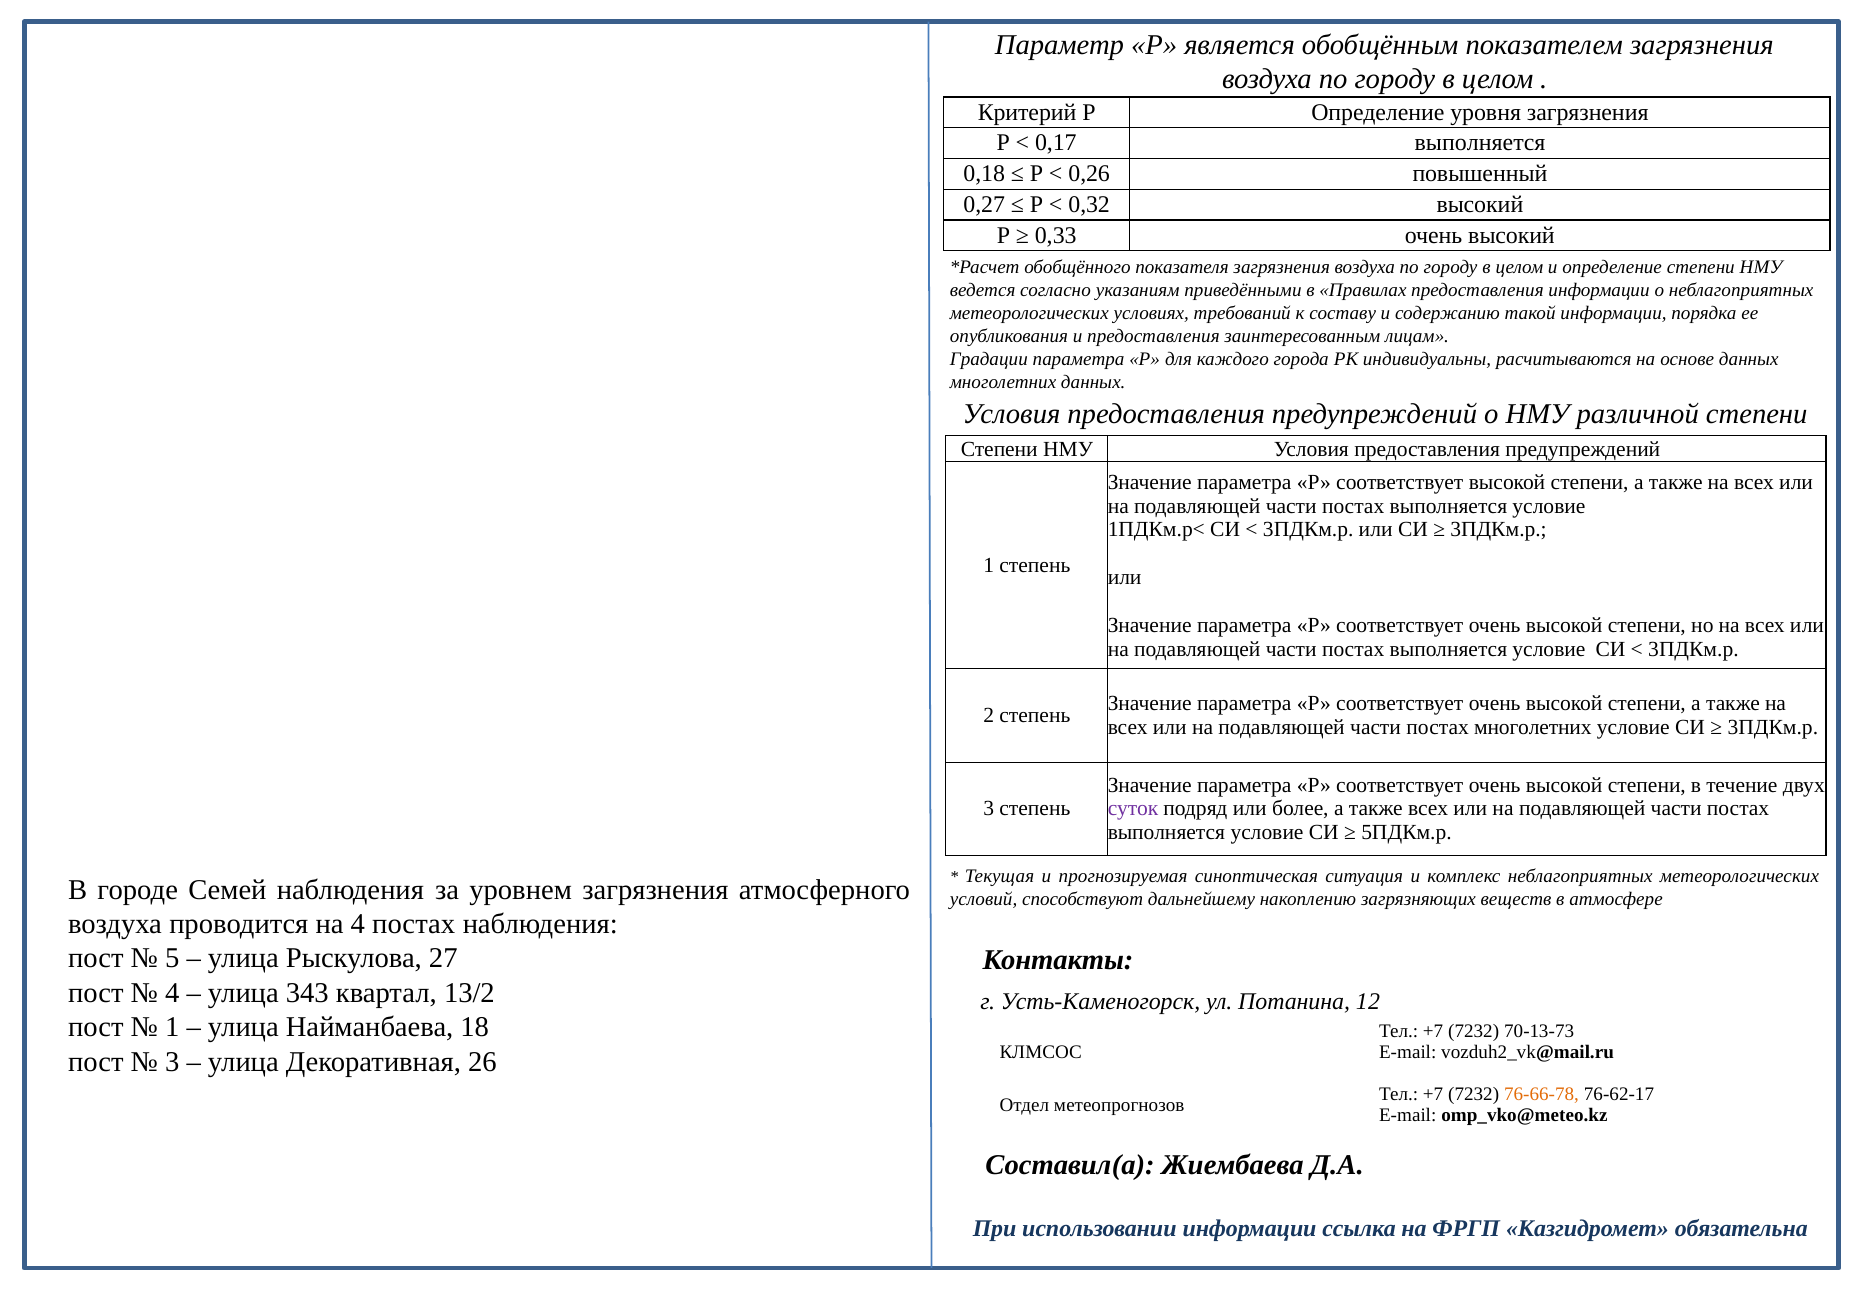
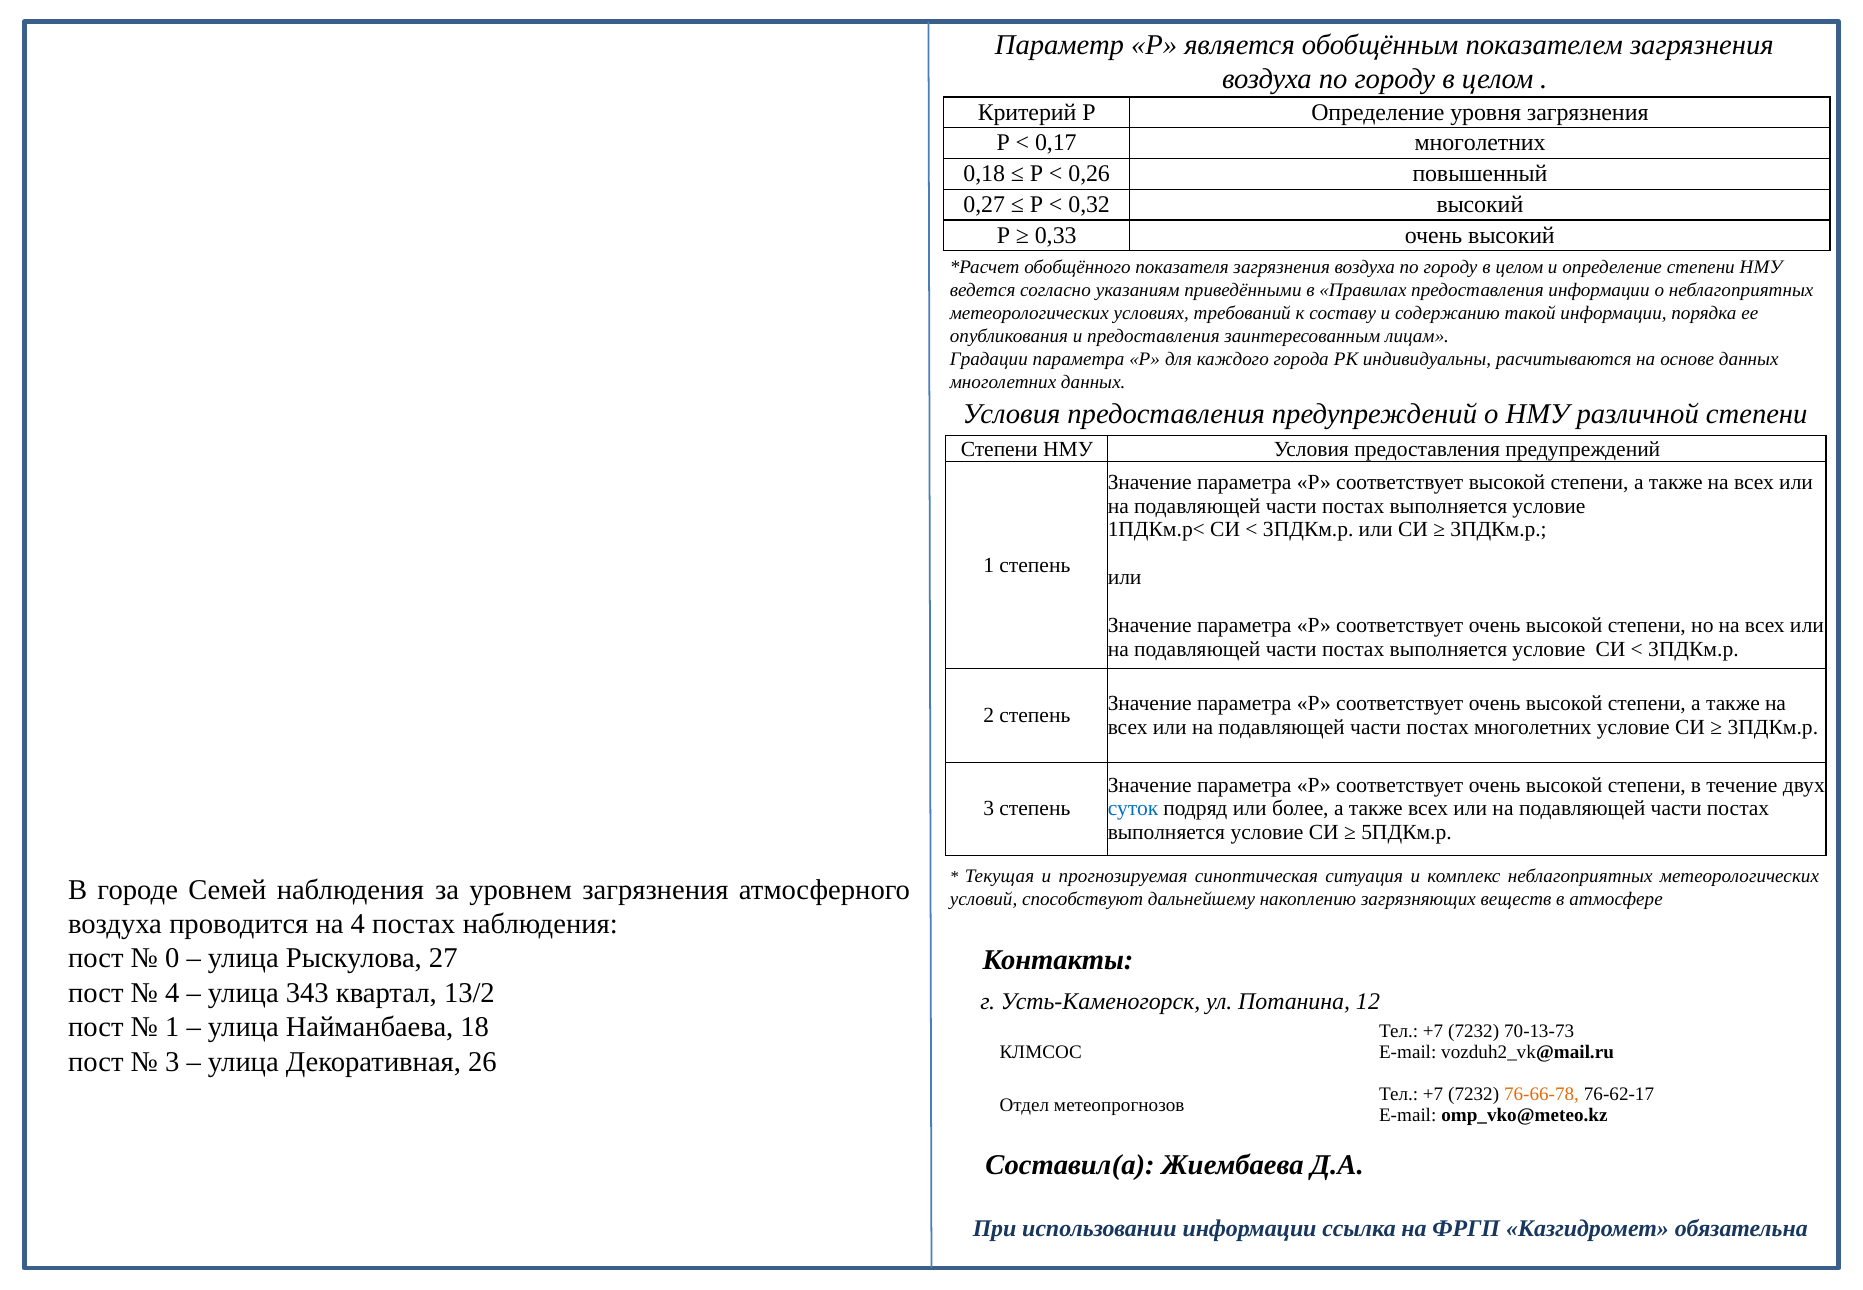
0,17 выполняется: выполняется -> многолетних
суток colour: purple -> blue
5: 5 -> 0
